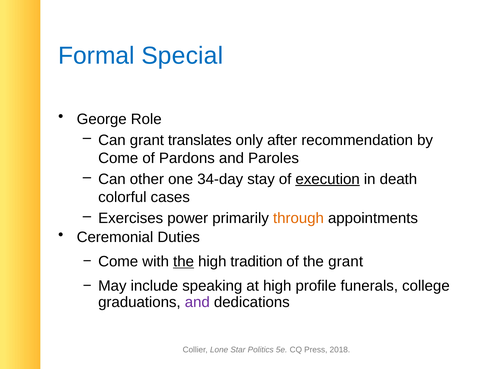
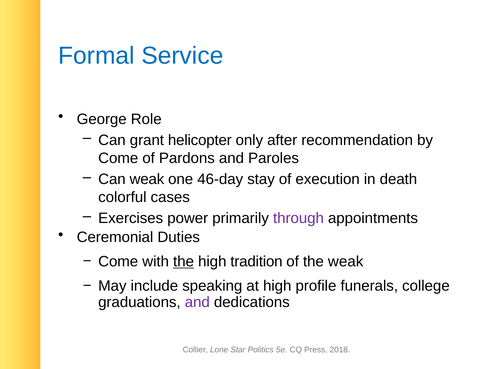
Special: Special -> Service
translates: translates -> helicopter
Can other: other -> weak
34-day: 34-day -> 46-day
execution underline: present -> none
through colour: orange -> purple
the grant: grant -> weak
